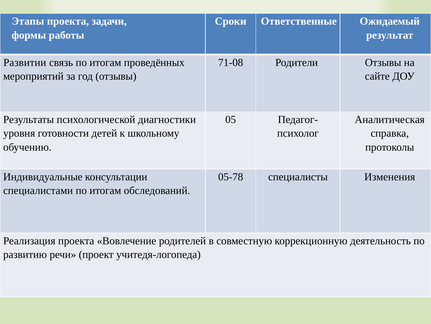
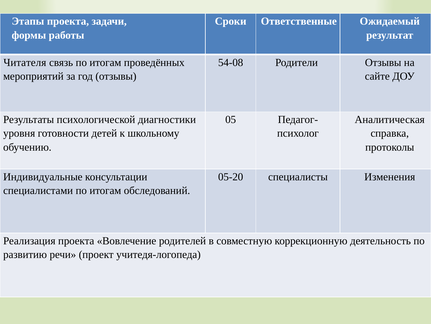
Развитии: Развитии -> Читателя
71-08: 71-08 -> 54-08
05-78: 05-78 -> 05-20
